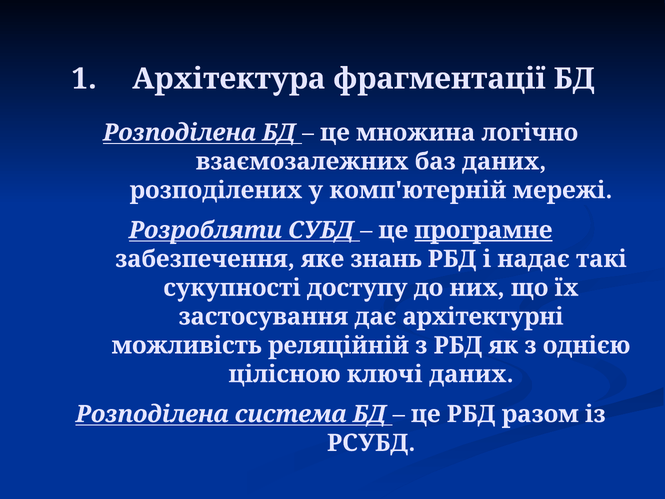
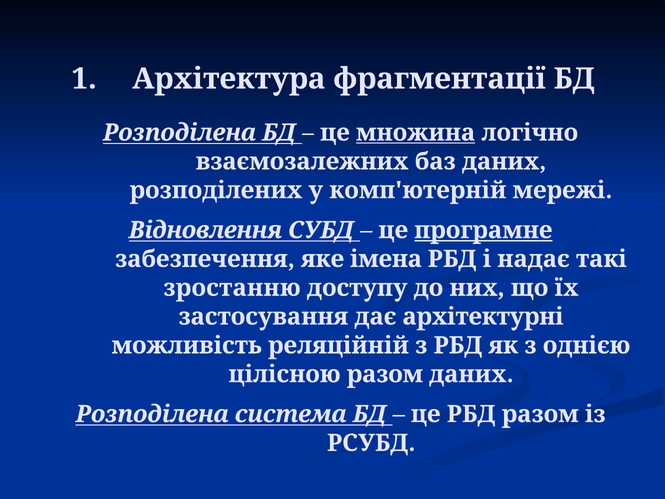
множина underline: none -> present
Розробляти: Розробляти -> Відновлення
знань: знань -> імена
сукупності: сукупності -> зростанню
цілісною ключі: ключі -> разом
